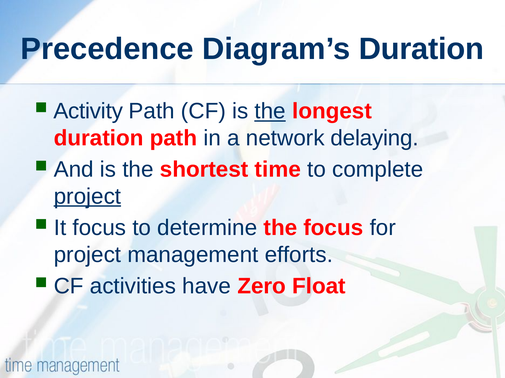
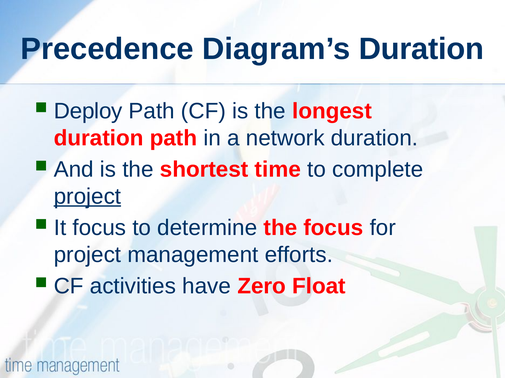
Activity: Activity -> Deploy
the at (270, 111) underline: present -> none
network delaying: delaying -> duration
